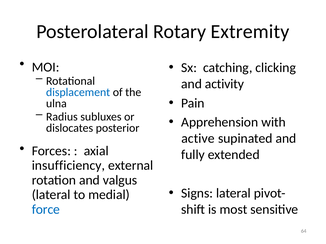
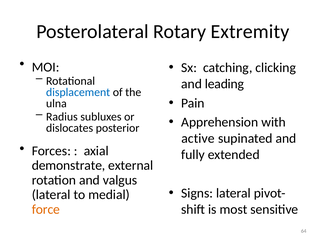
activity: activity -> leading
insufficiency: insufficiency -> demonstrate
force colour: blue -> orange
